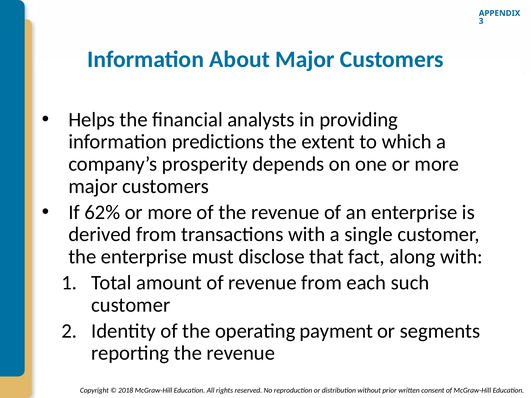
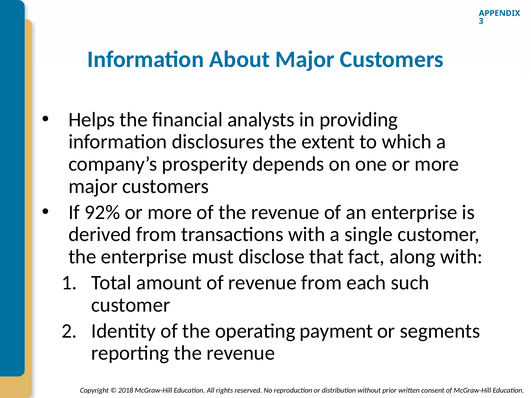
predictions: predictions -> disclosures
62%: 62% -> 92%
